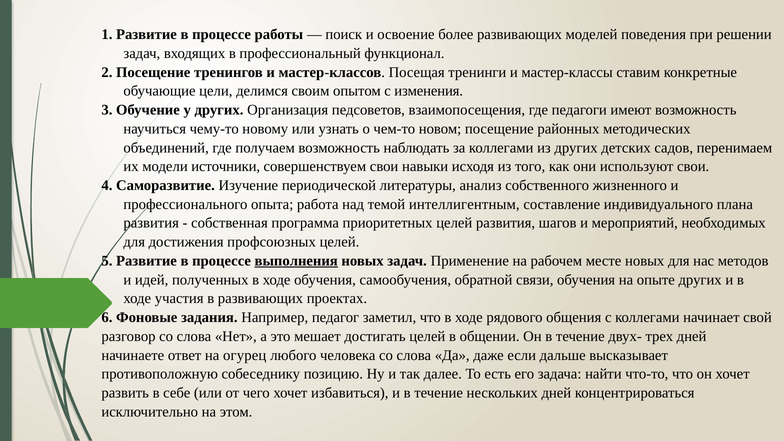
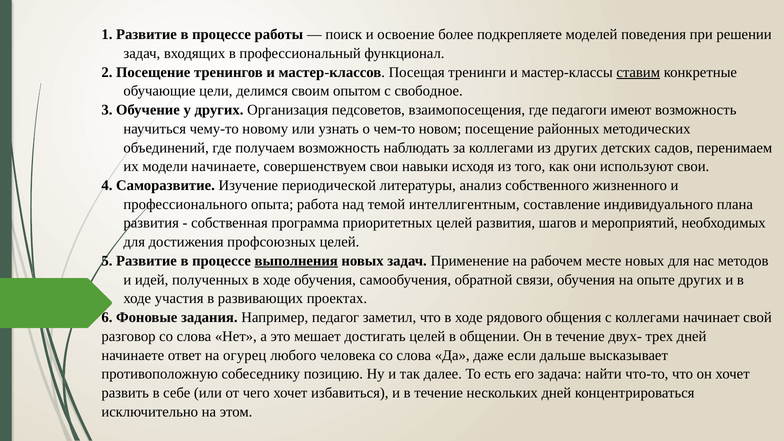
более развивающих: развивающих -> подкрепляете
ставим underline: none -> present
изменения: изменения -> свободное
модели источники: источники -> начинаете
